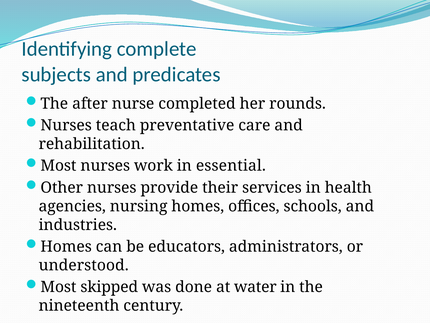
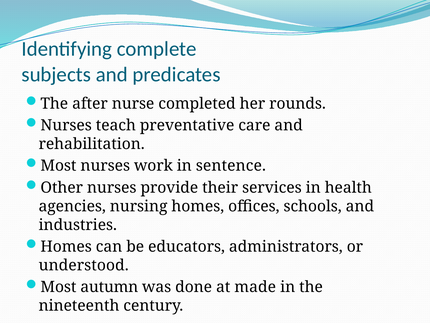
essential: essential -> sentence
skipped: skipped -> autumn
water: water -> made
